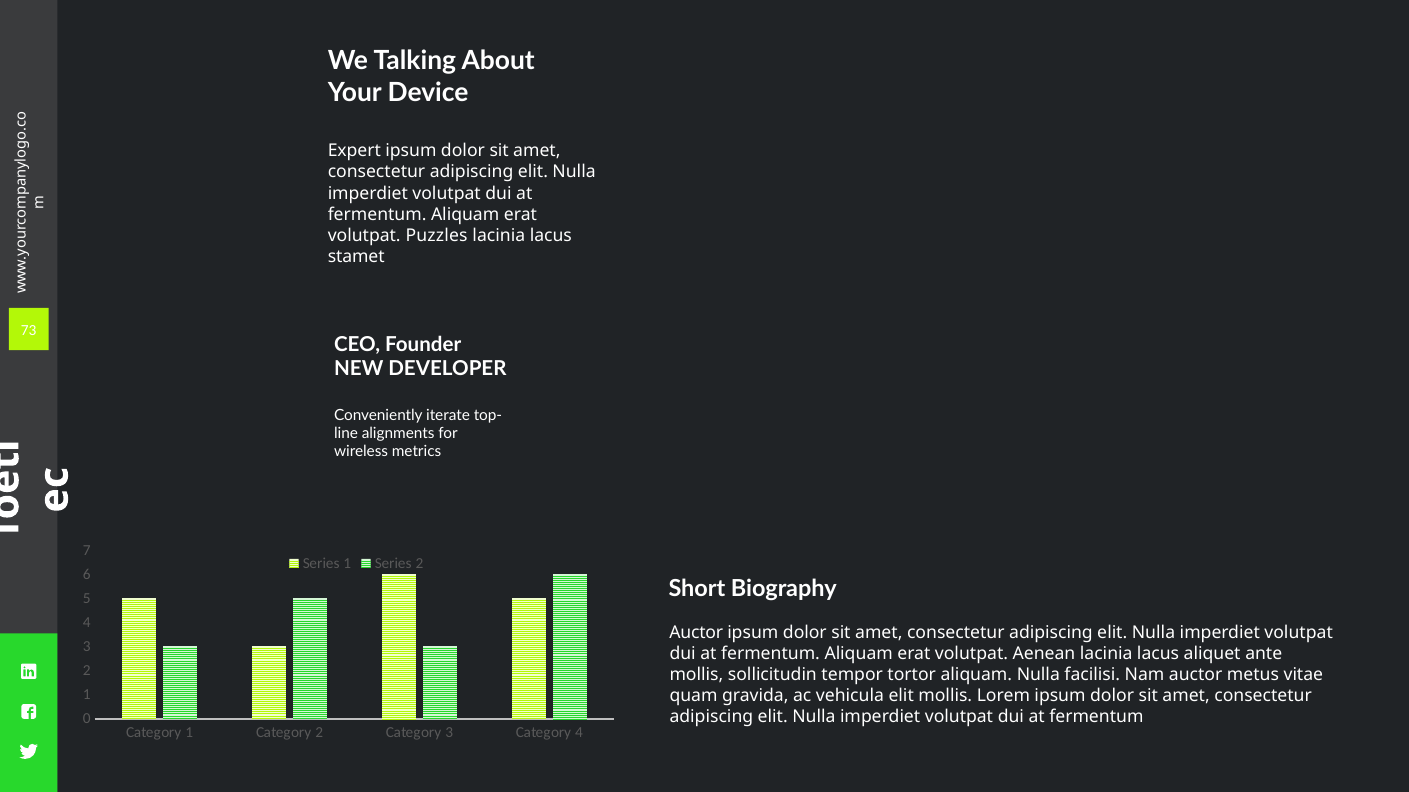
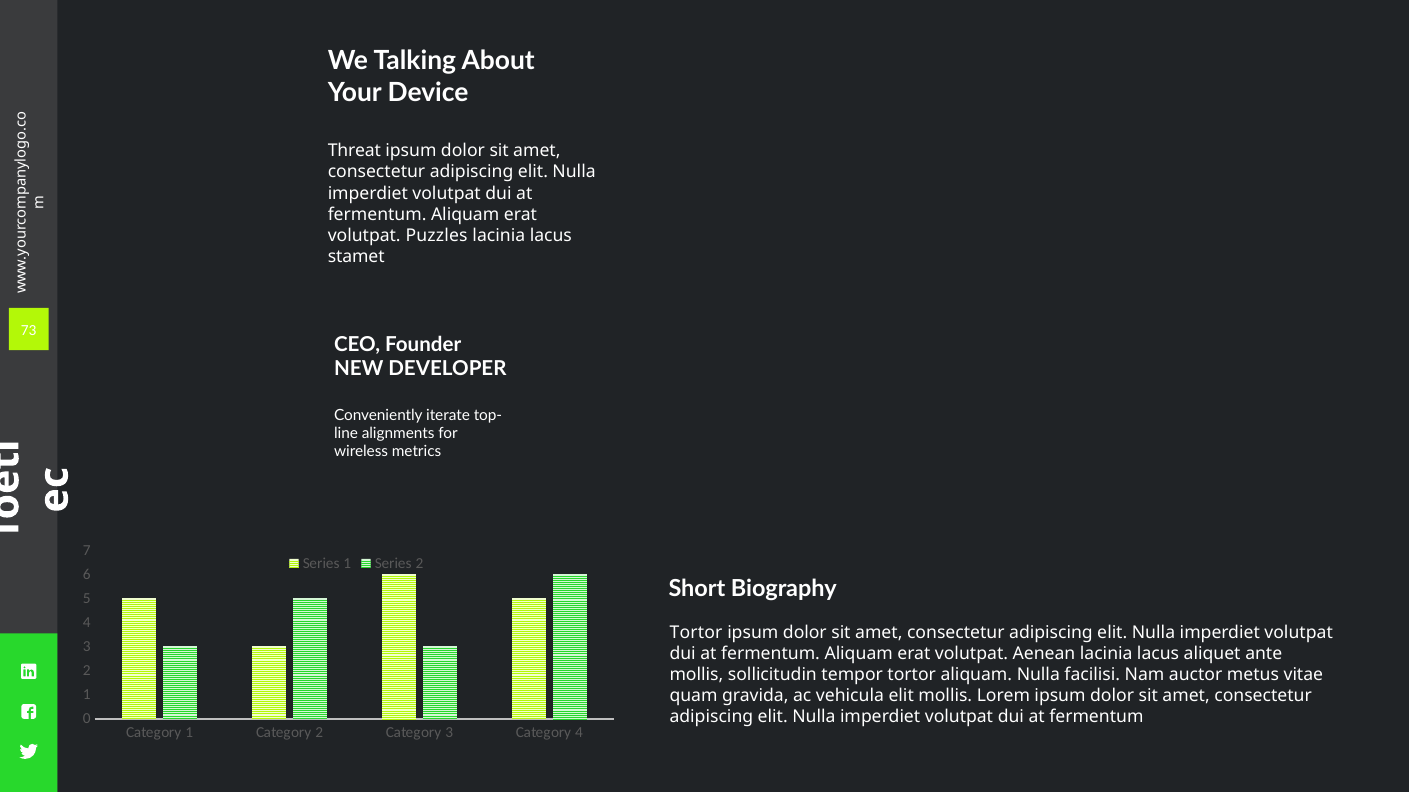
Expert: Expert -> Threat
Auctor at (696, 633): Auctor -> Tortor
